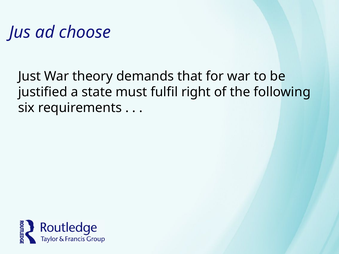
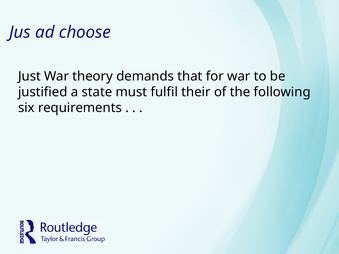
right: right -> their
